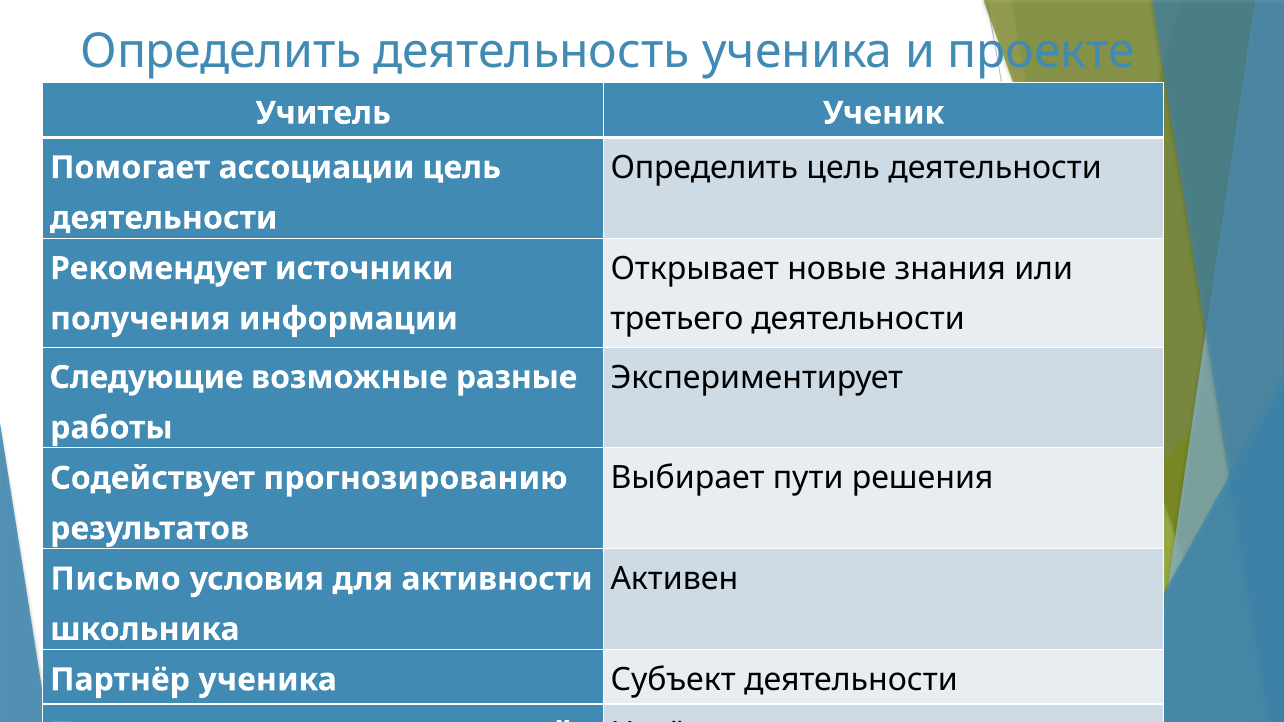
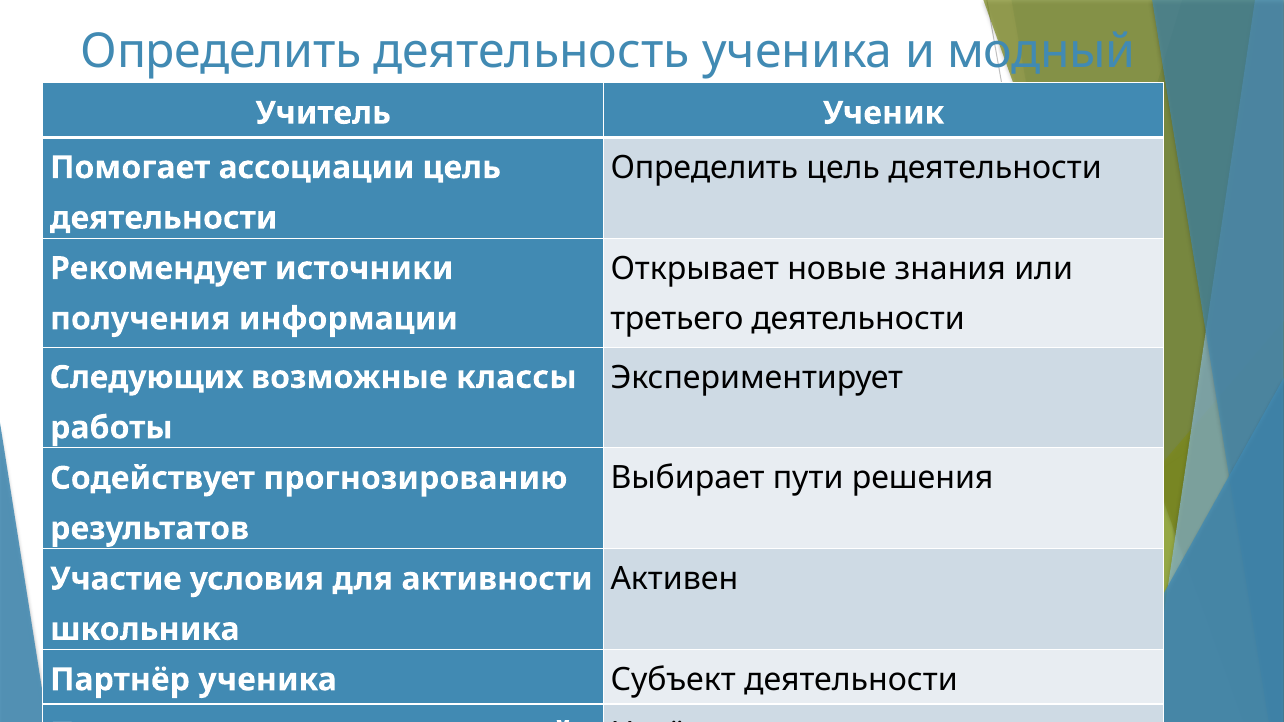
проекте: проекте -> модный
Следующие: Следующие -> Следующих
разные: разные -> классы
Письмо: Письмо -> Участие
